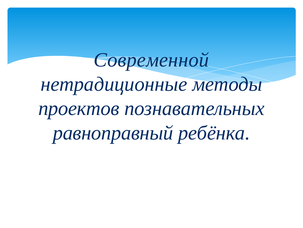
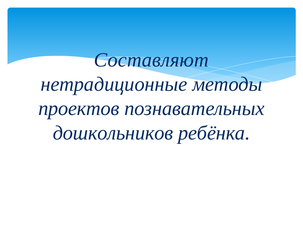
Современной: Современной -> Составляют
равноправный: равноправный -> дошкольников
